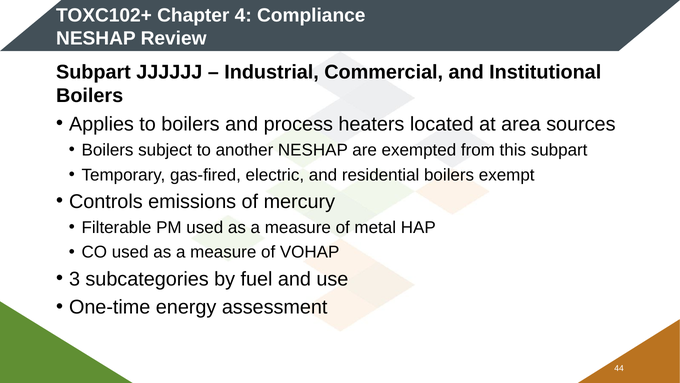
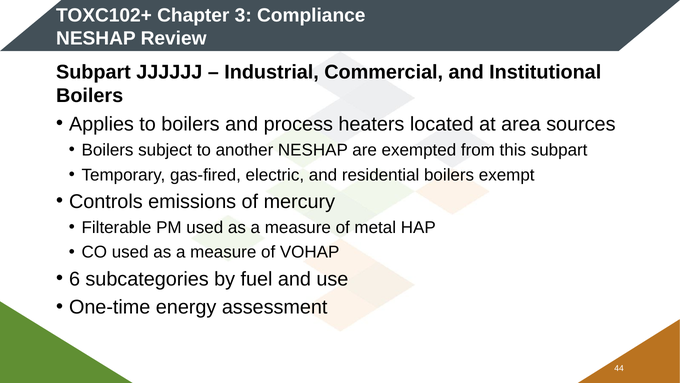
4: 4 -> 3
3: 3 -> 6
